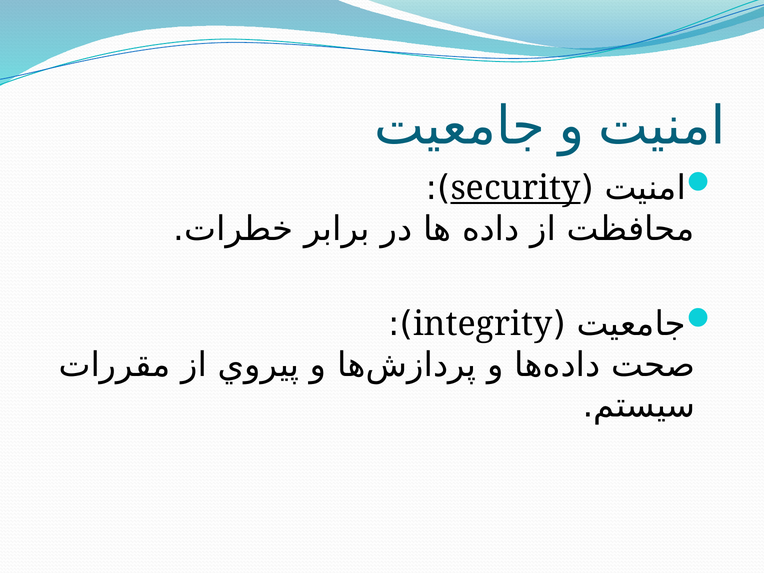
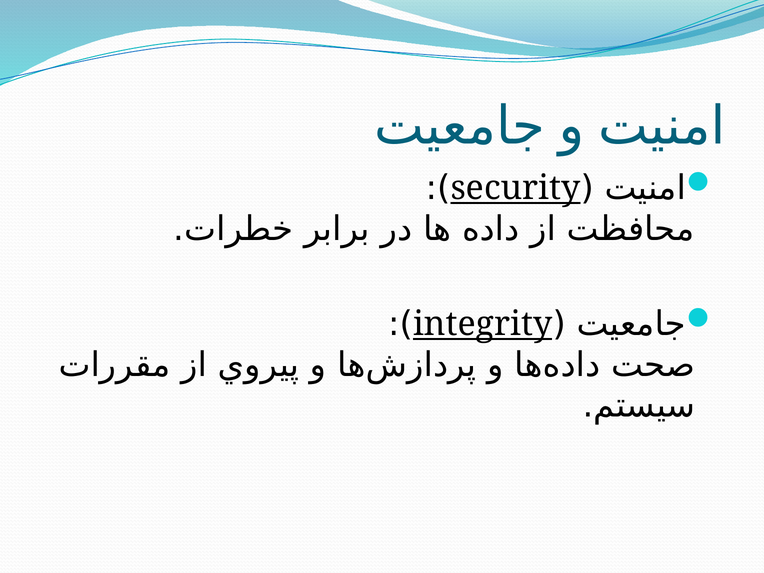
integrity underline: none -> present
